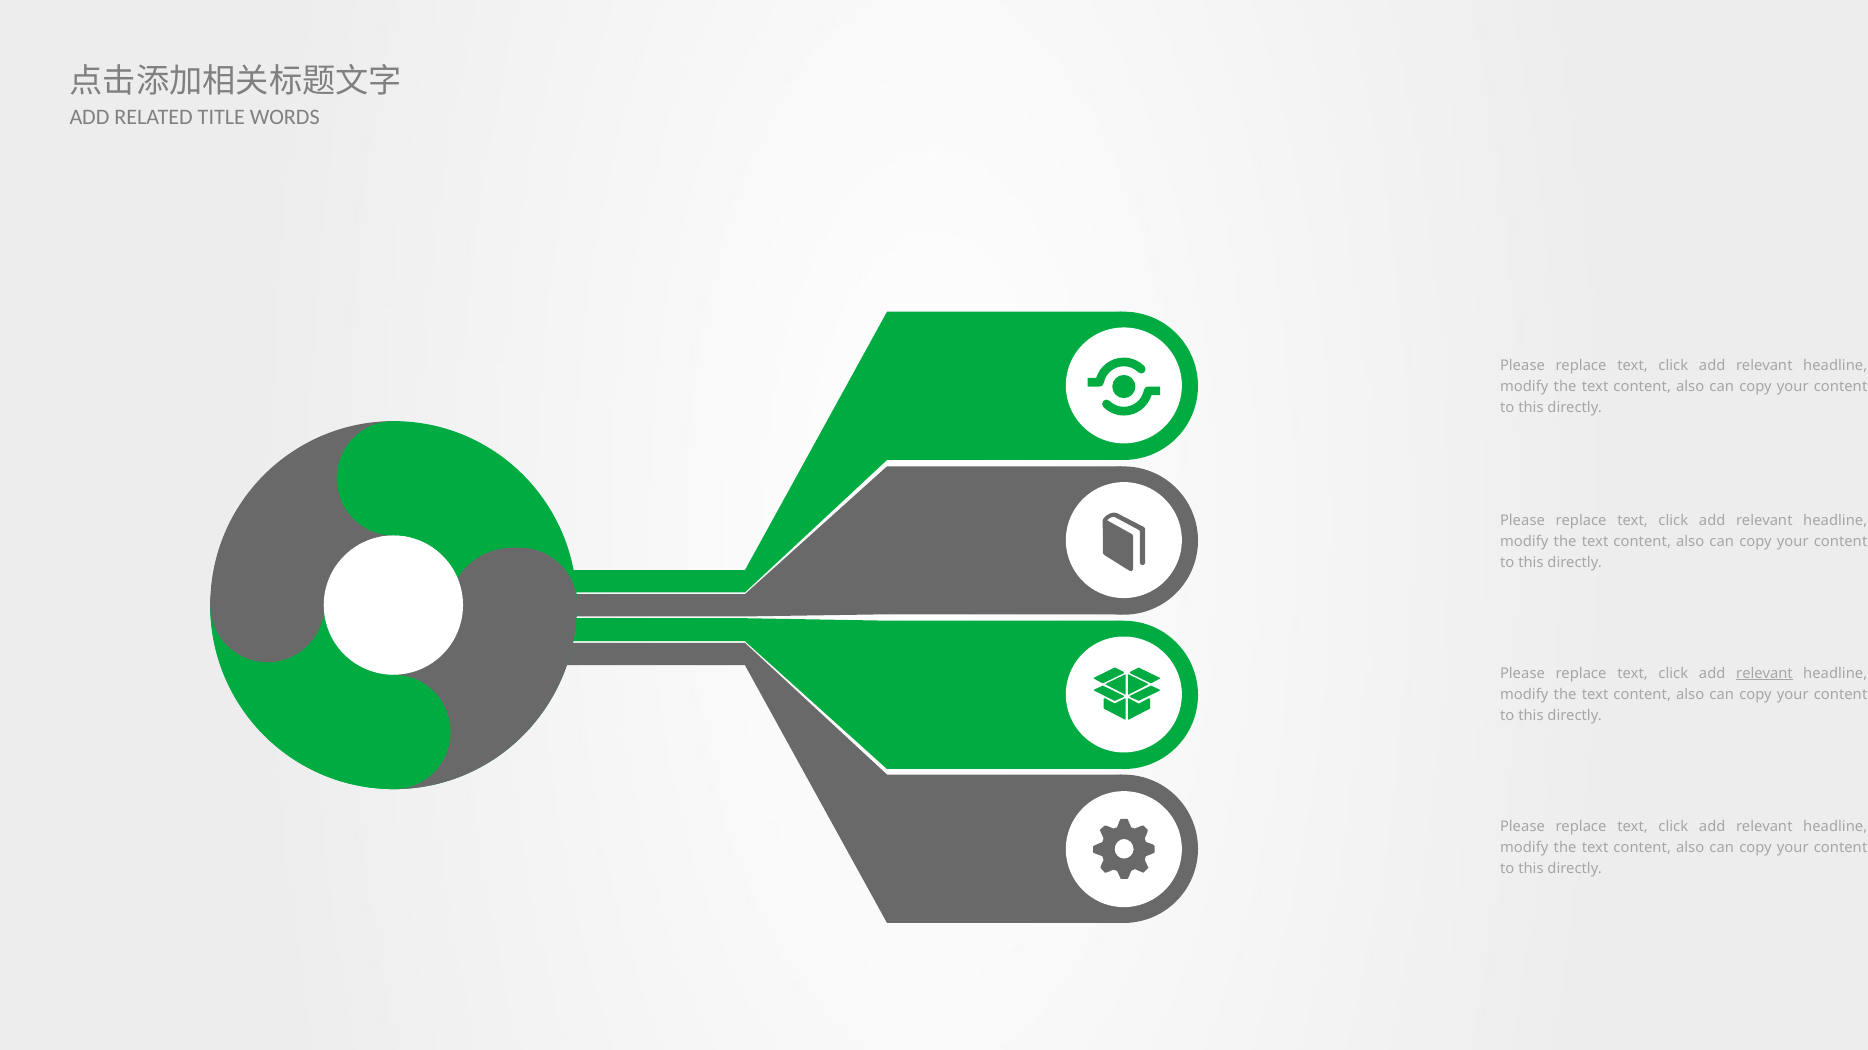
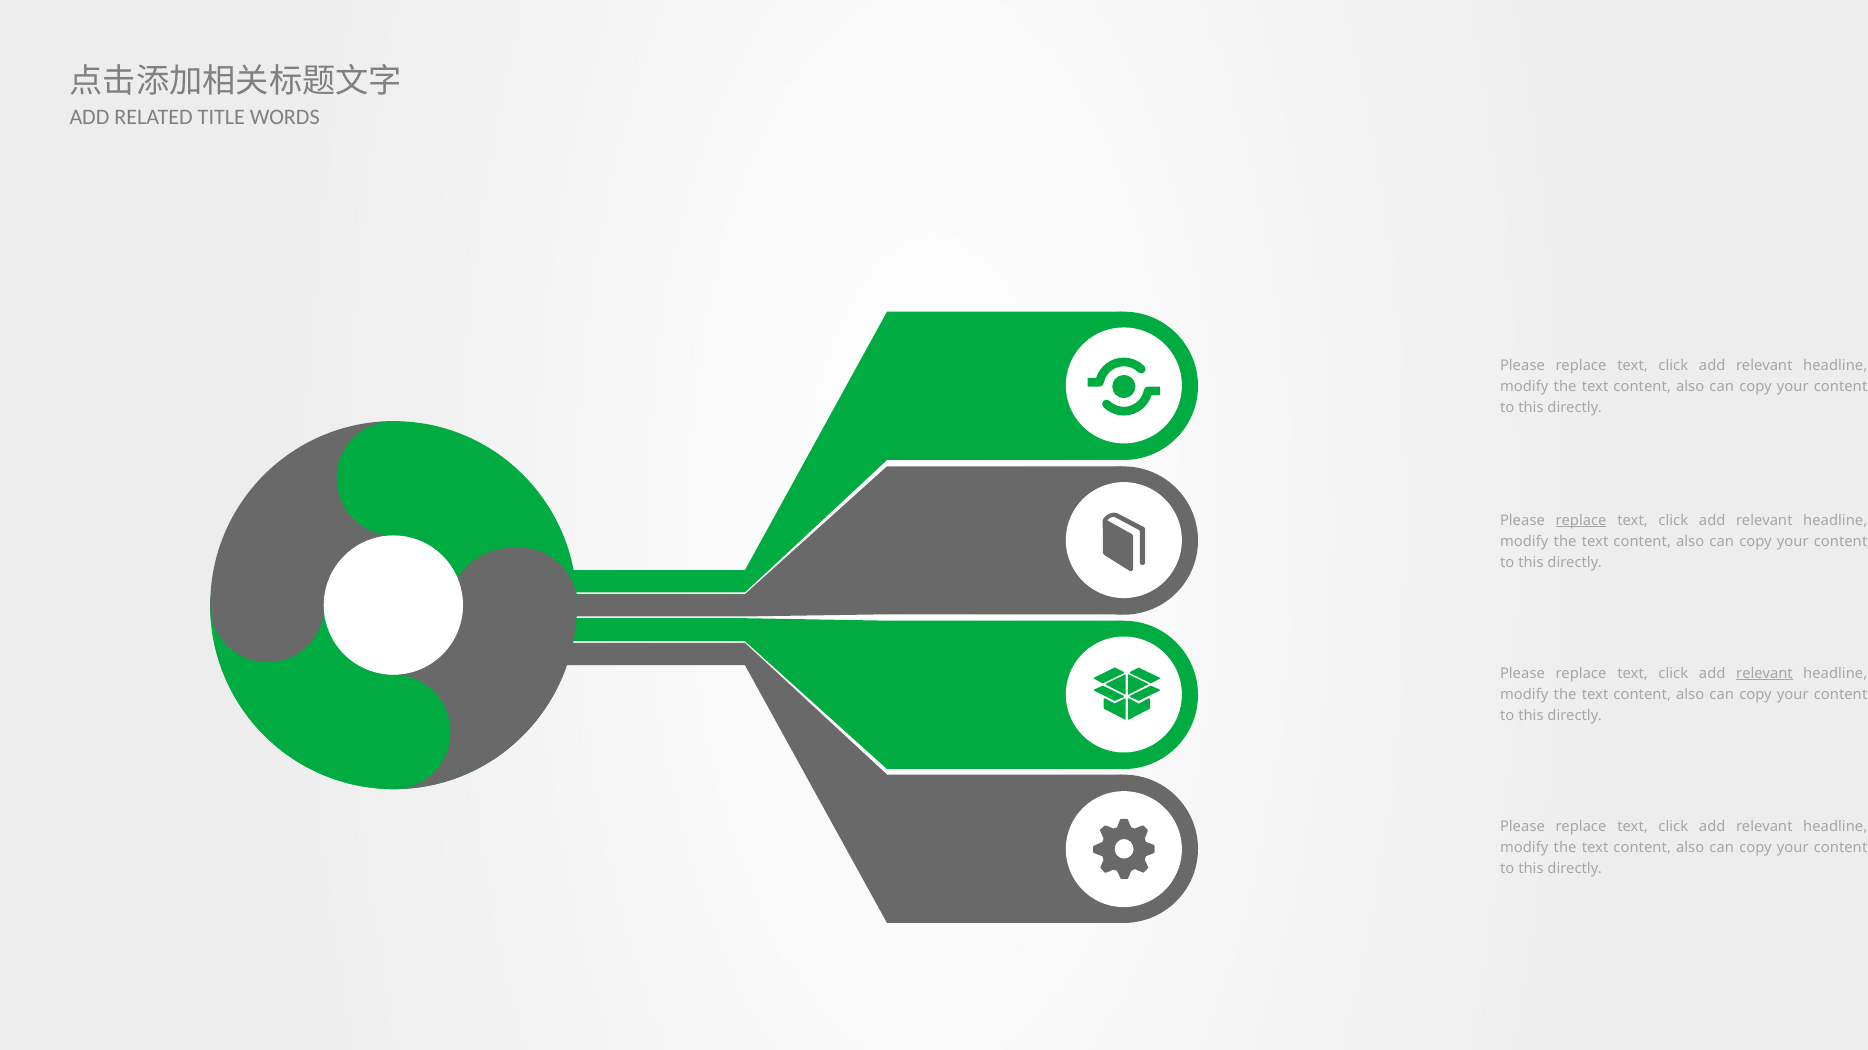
replace at (1581, 521) underline: none -> present
